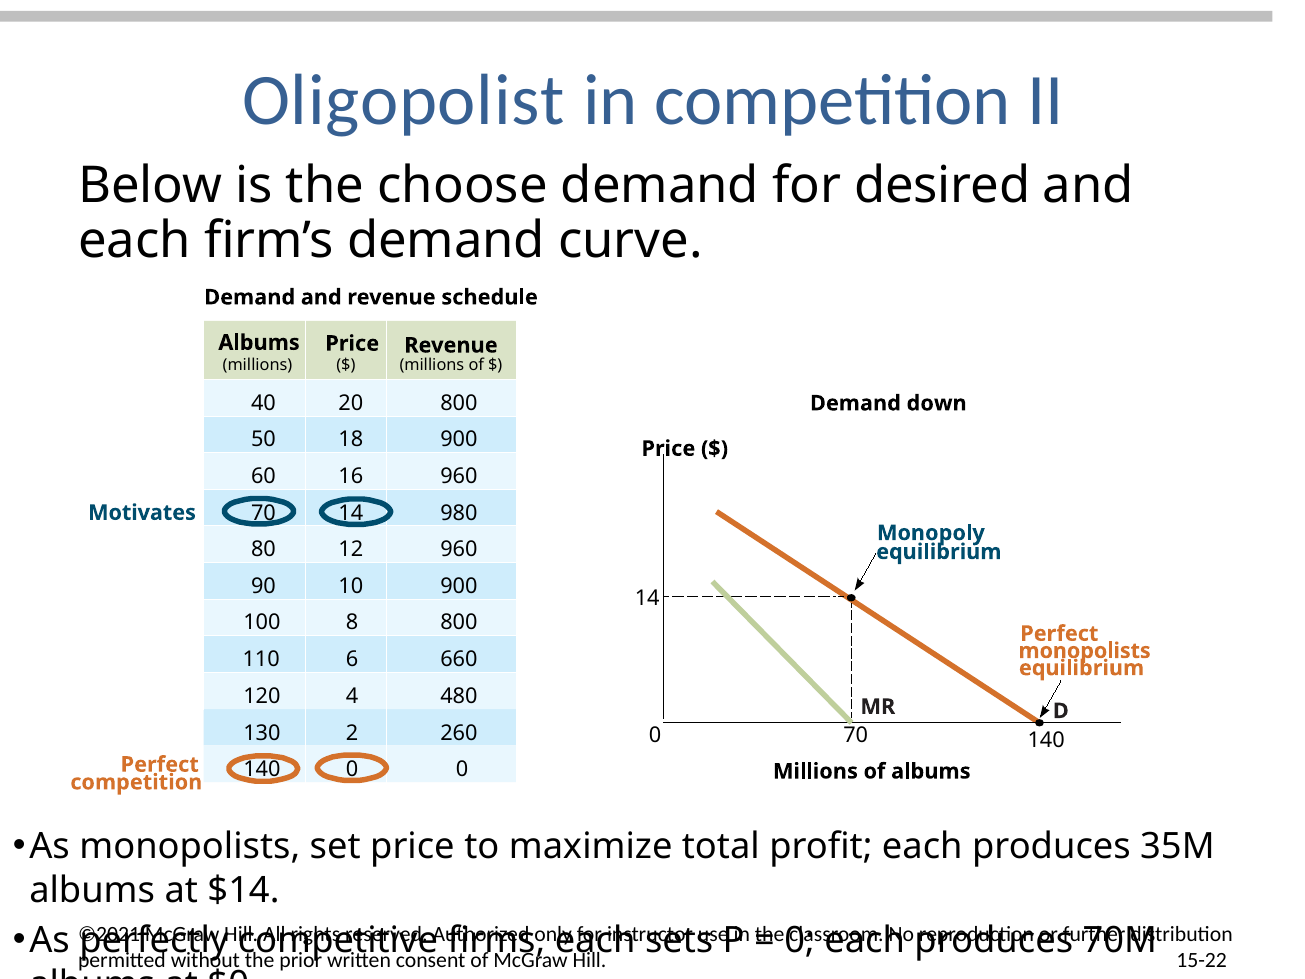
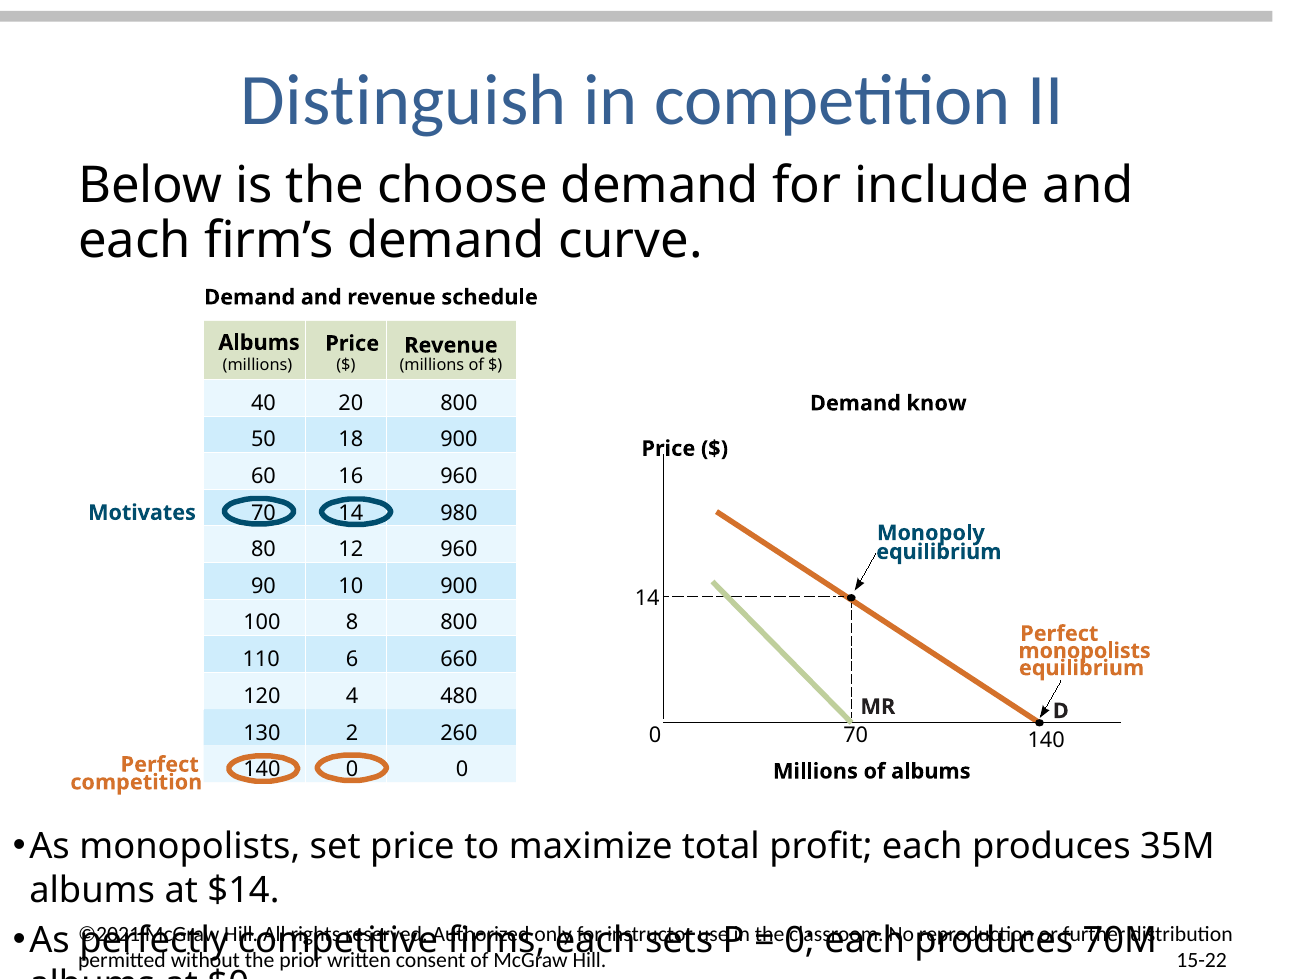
Oligopolist: Oligopolist -> Distinguish
desired: desired -> include
down: down -> know
